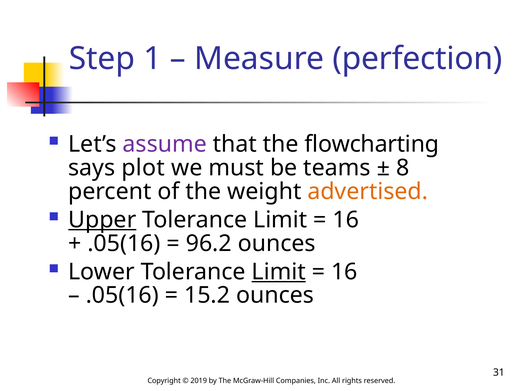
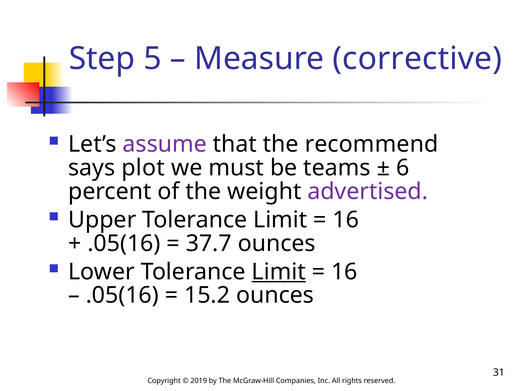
1: 1 -> 5
perfection: perfection -> corrective
flowcharting: flowcharting -> recommend
8: 8 -> 6
advertised colour: orange -> purple
Upper underline: present -> none
96.2: 96.2 -> 37.7
